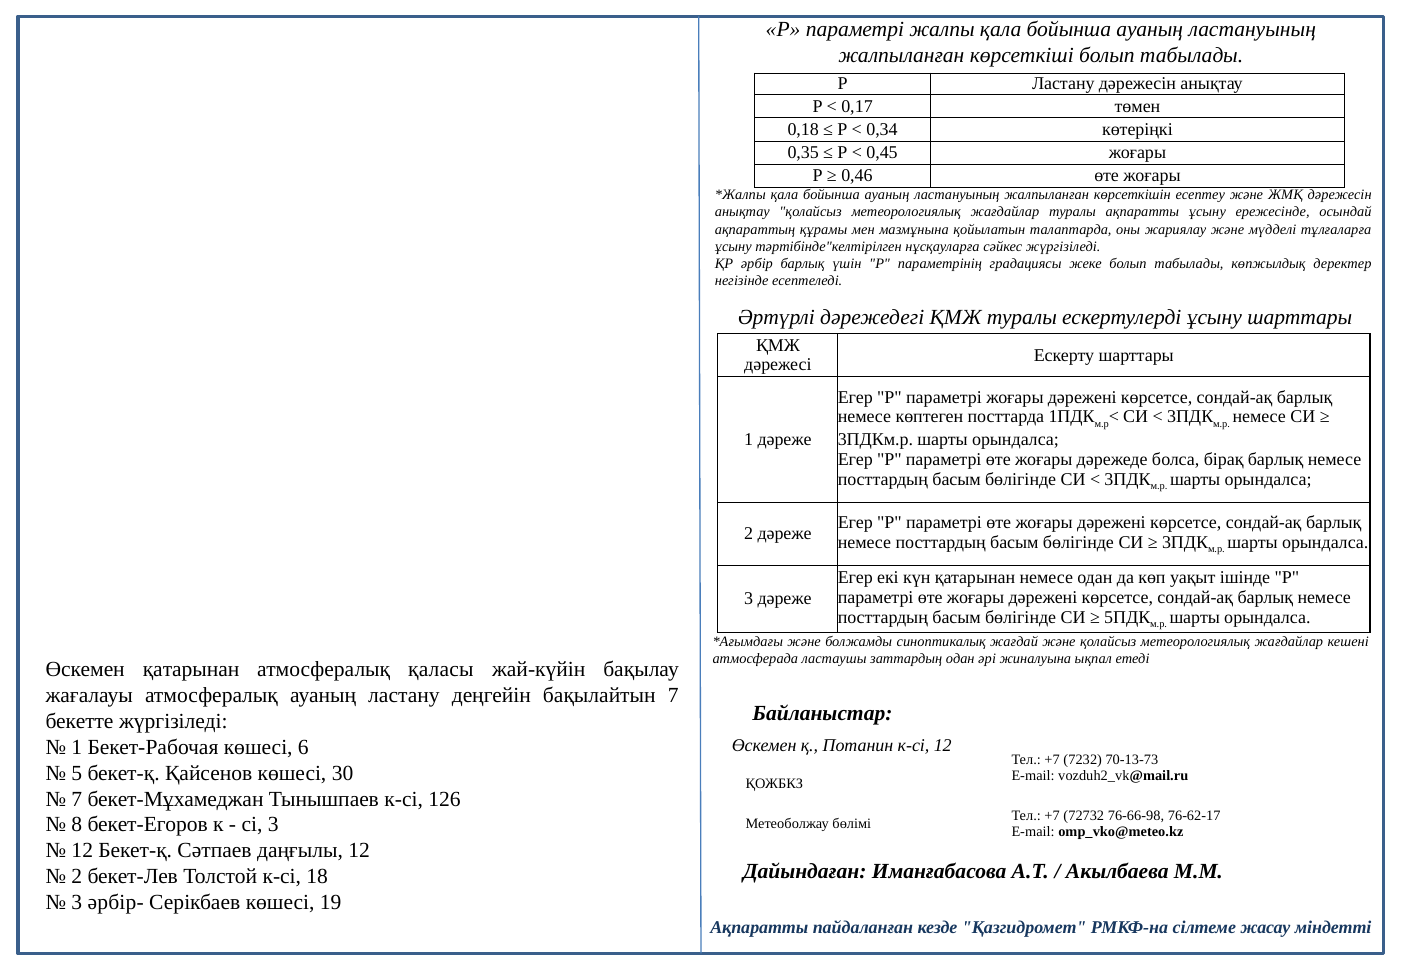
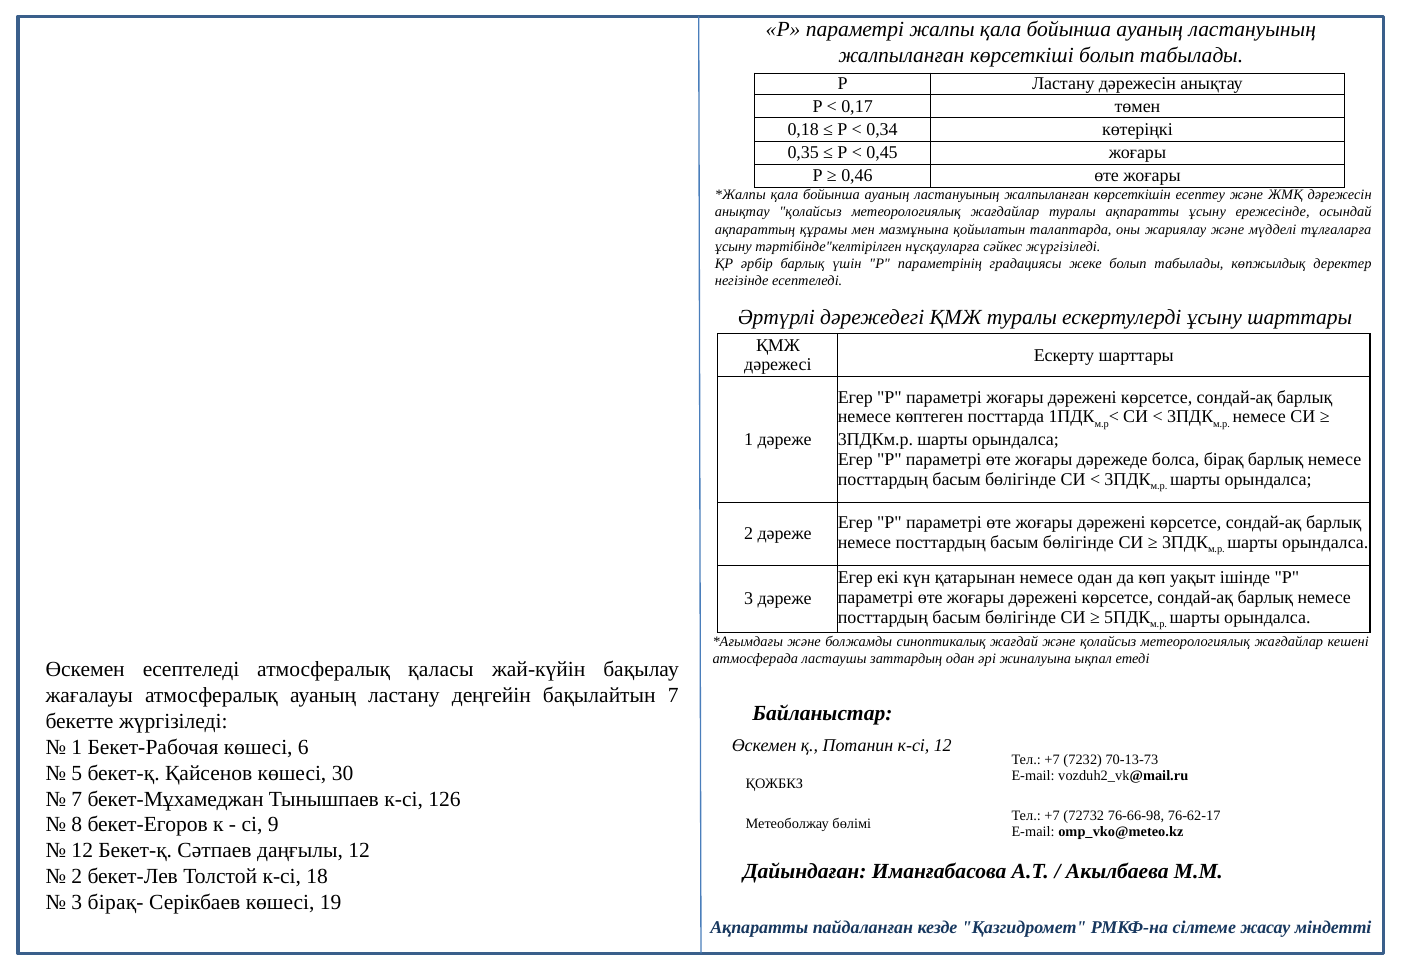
Өскемен қатарынан: қатарынан -> есептеледі
сі 3: 3 -> 9
әрбір-: әрбір- -> бірақ-
